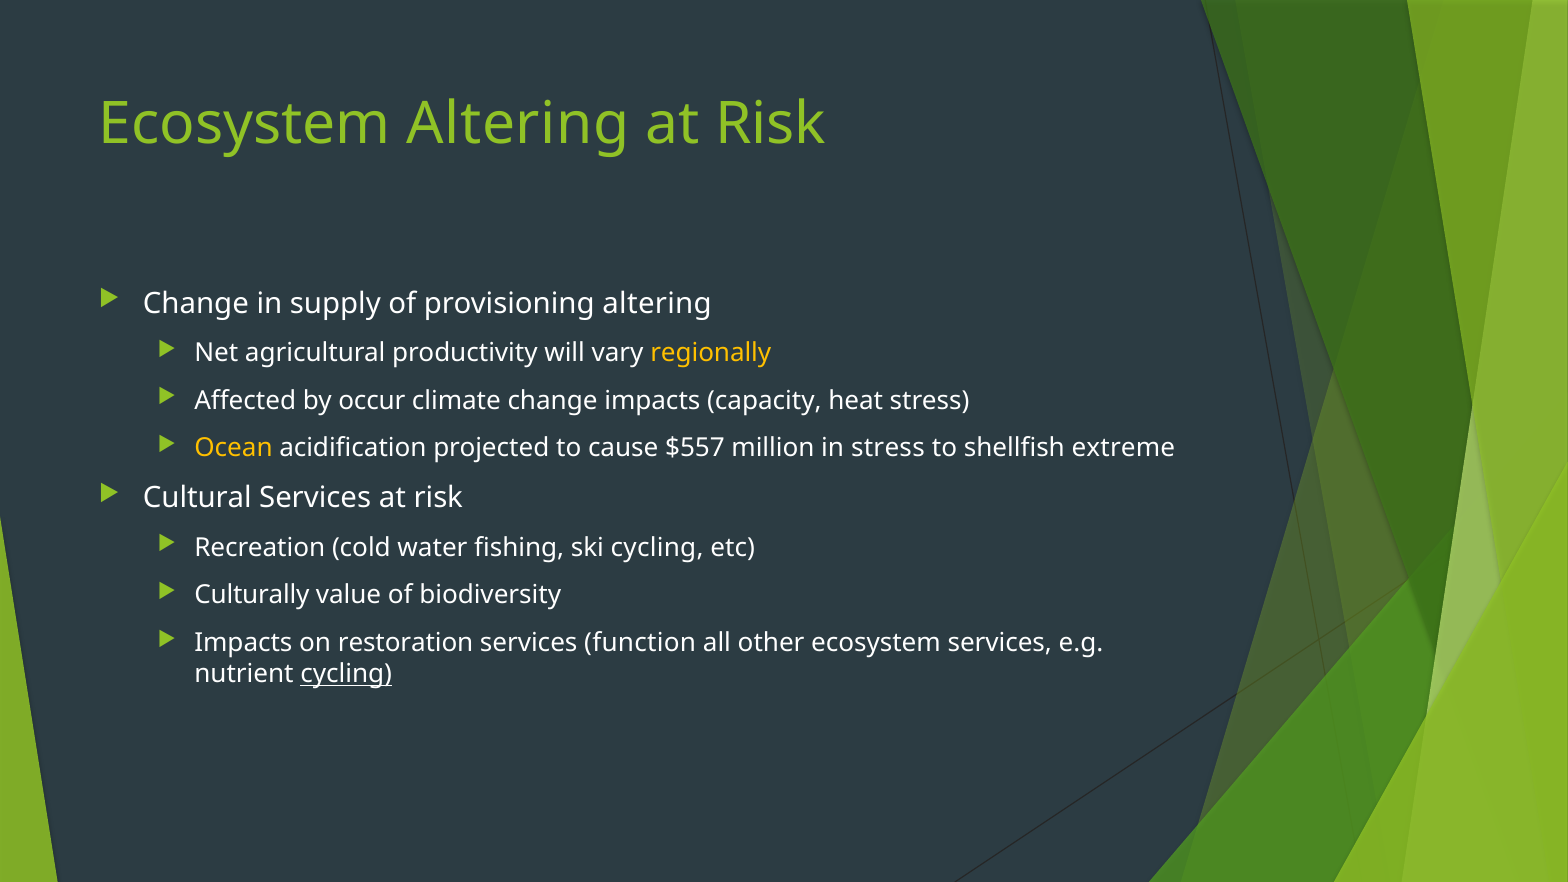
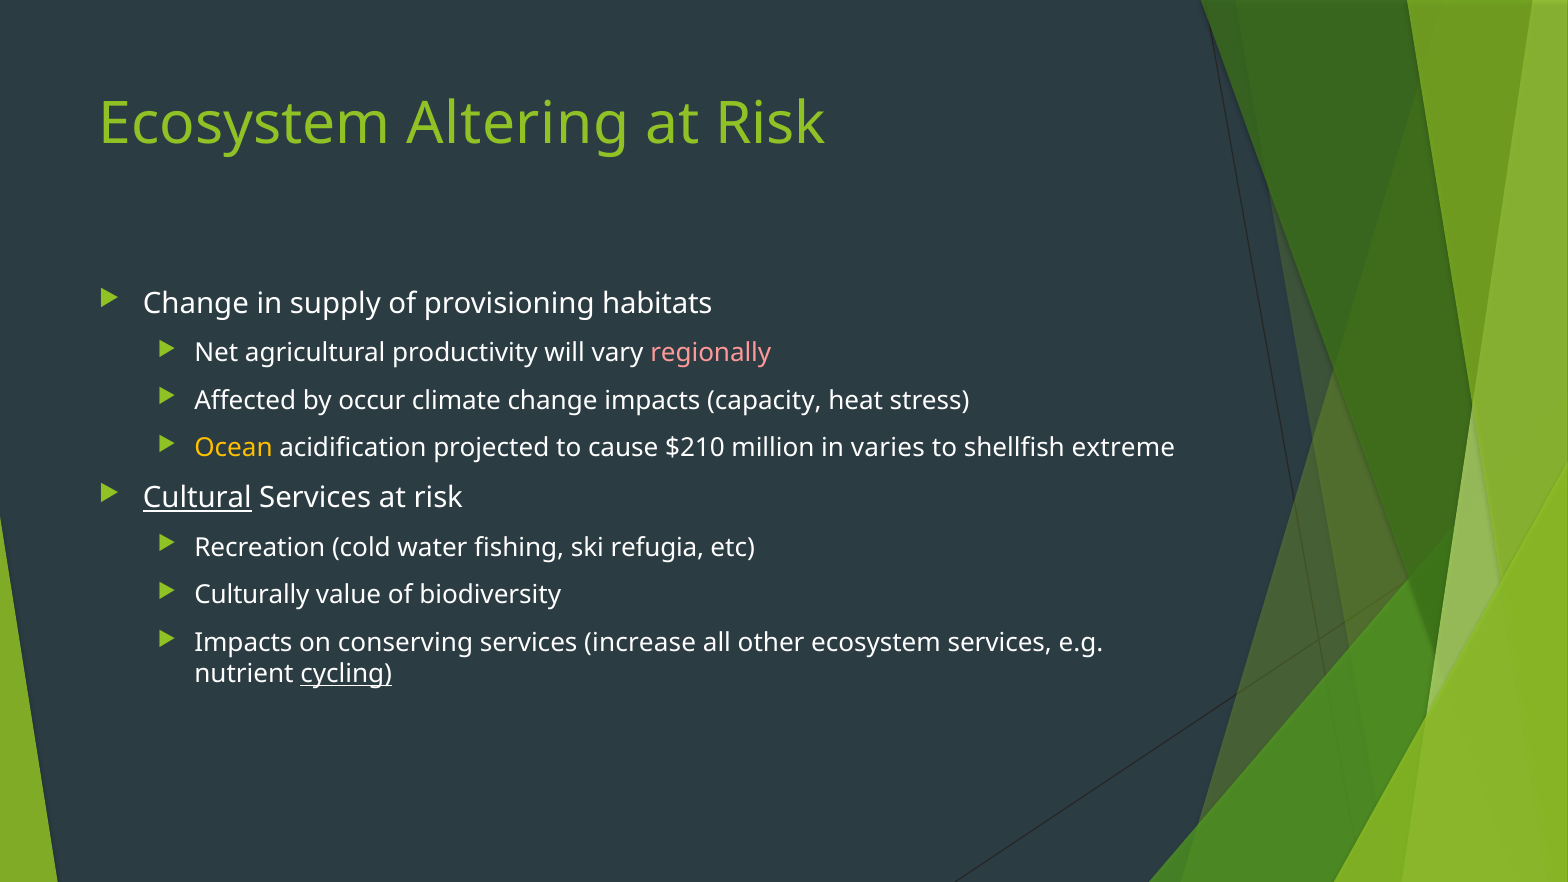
provisioning altering: altering -> habitats
regionally colour: yellow -> pink
$557: $557 -> $210
in stress: stress -> varies
Cultural underline: none -> present
ski cycling: cycling -> refugia
restoration: restoration -> conserving
function: function -> increase
